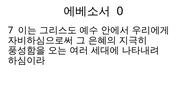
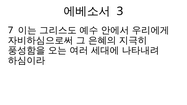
0: 0 -> 3
